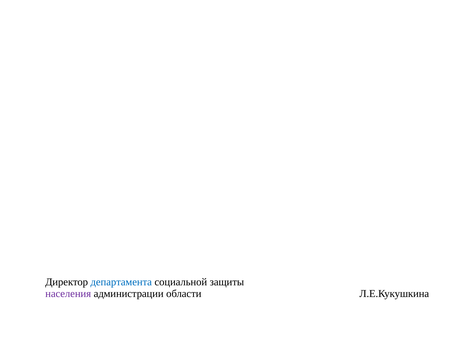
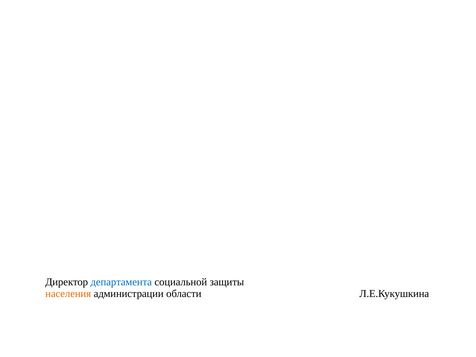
населения colour: purple -> orange
